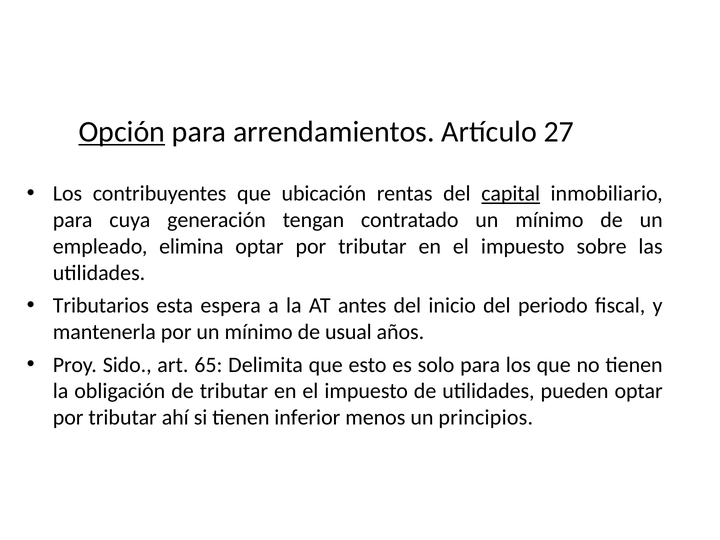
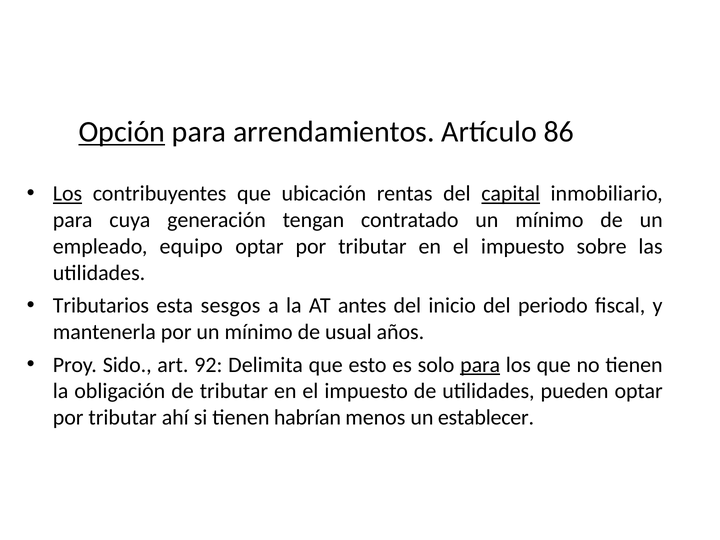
27: 27 -> 86
Los at (68, 194) underline: none -> present
elimina: elimina -> equipo
espera: espera -> sesgos
65: 65 -> 92
para at (480, 365) underline: none -> present
inferior: inferior -> habrían
principios: principios -> establecer
